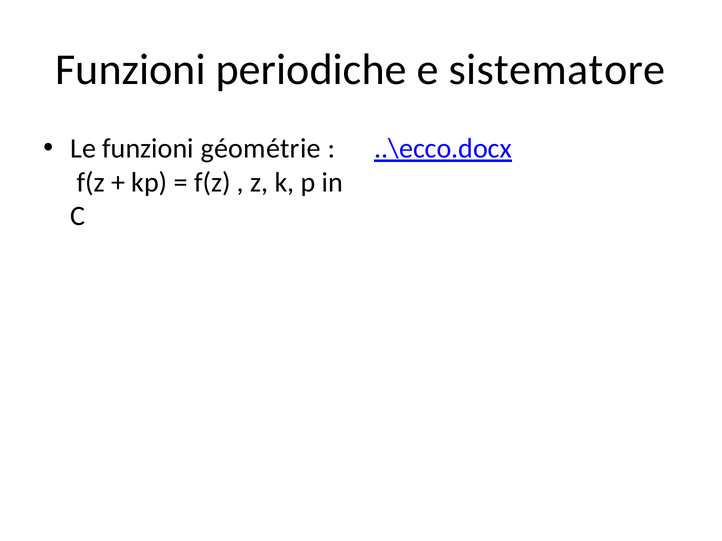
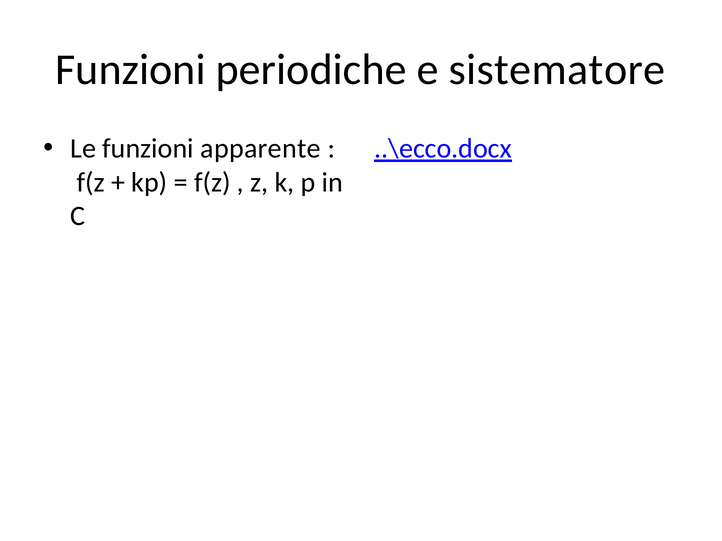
géométrie: géométrie -> apparente
